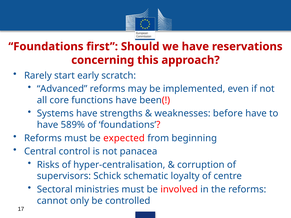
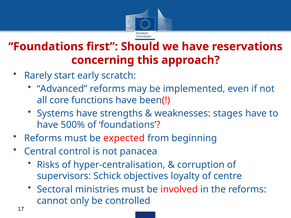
before: before -> stages
589%: 589% -> 500%
schematic: schematic -> objectives
